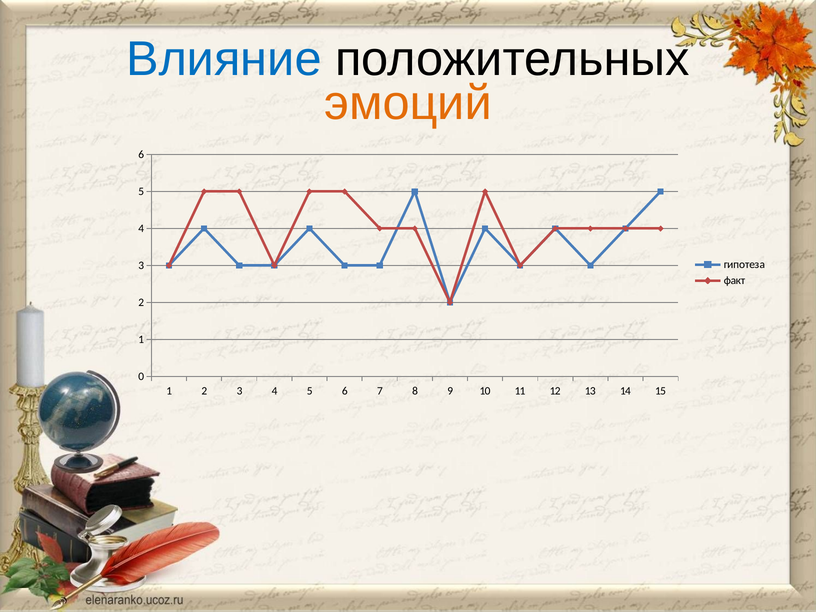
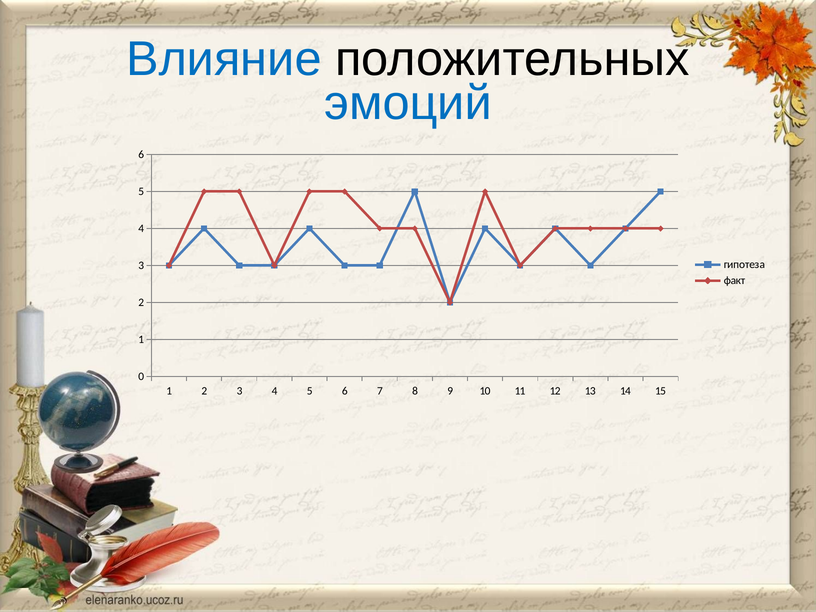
эмоций colour: orange -> blue
